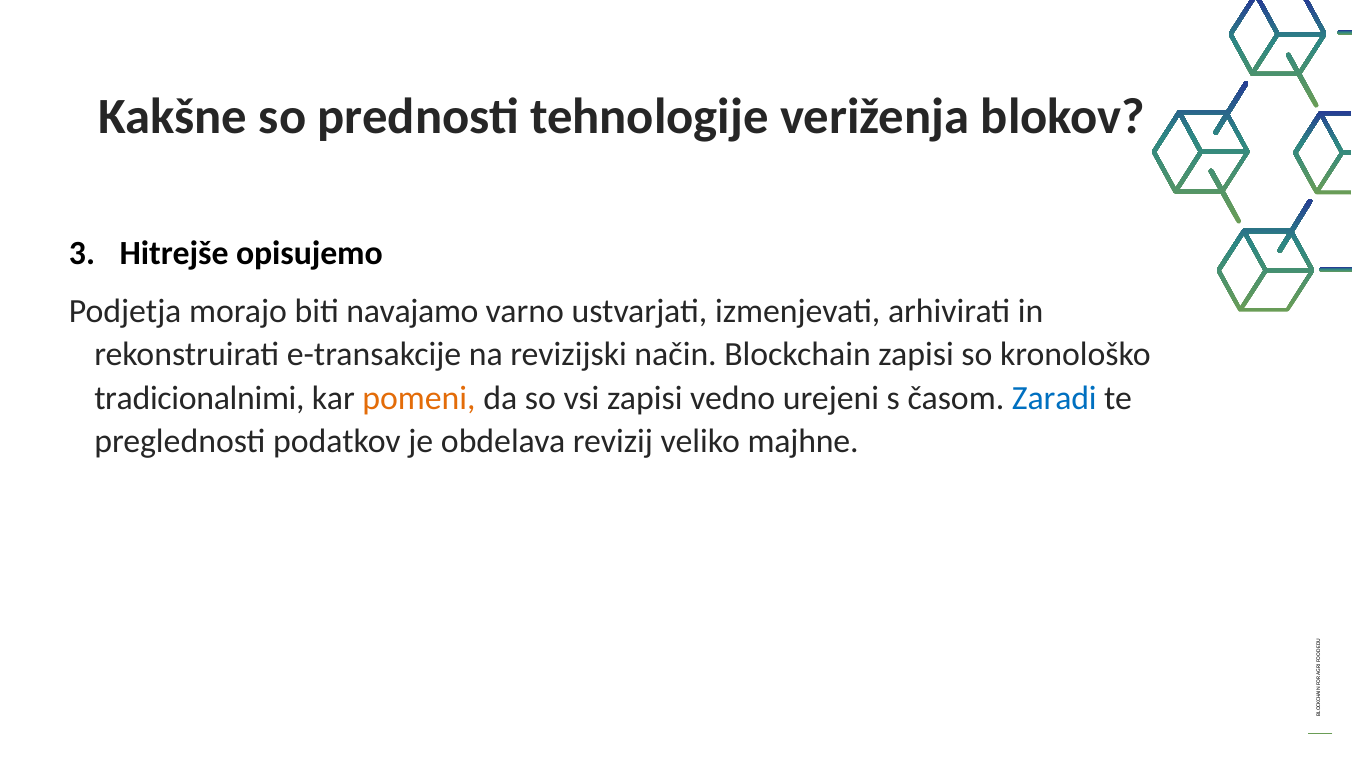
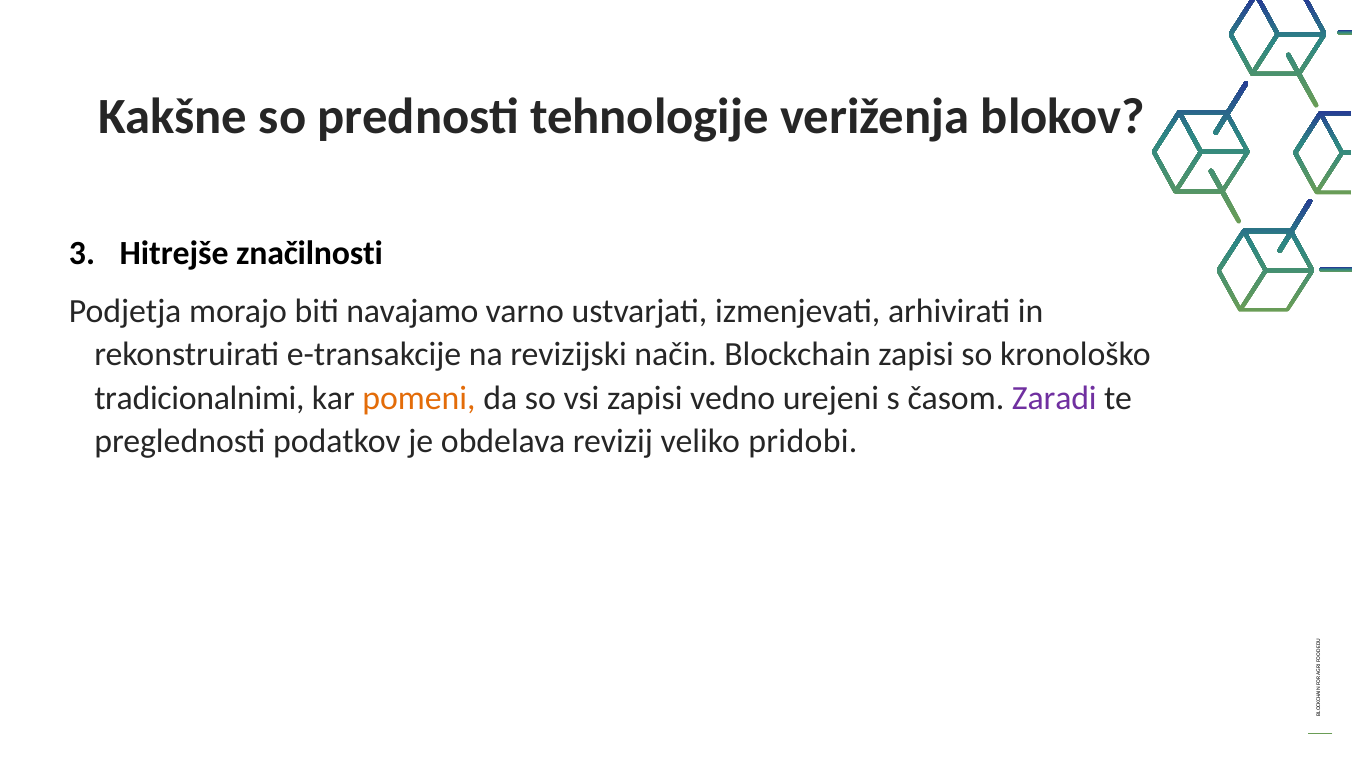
opisujemo: opisujemo -> značilnosti
Zaradi colour: blue -> purple
majhne: majhne -> pridobi
